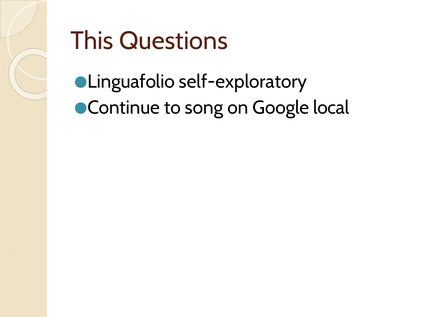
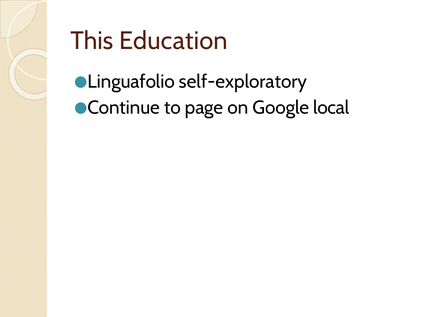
Questions: Questions -> Education
song: song -> page
